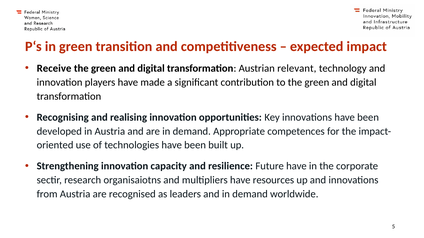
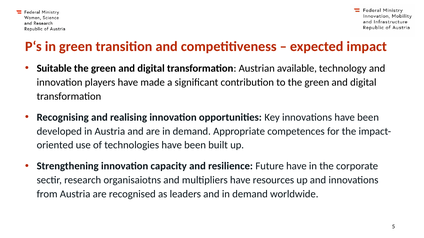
Receive: Receive -> Suitable
relevant: relevant -> available
